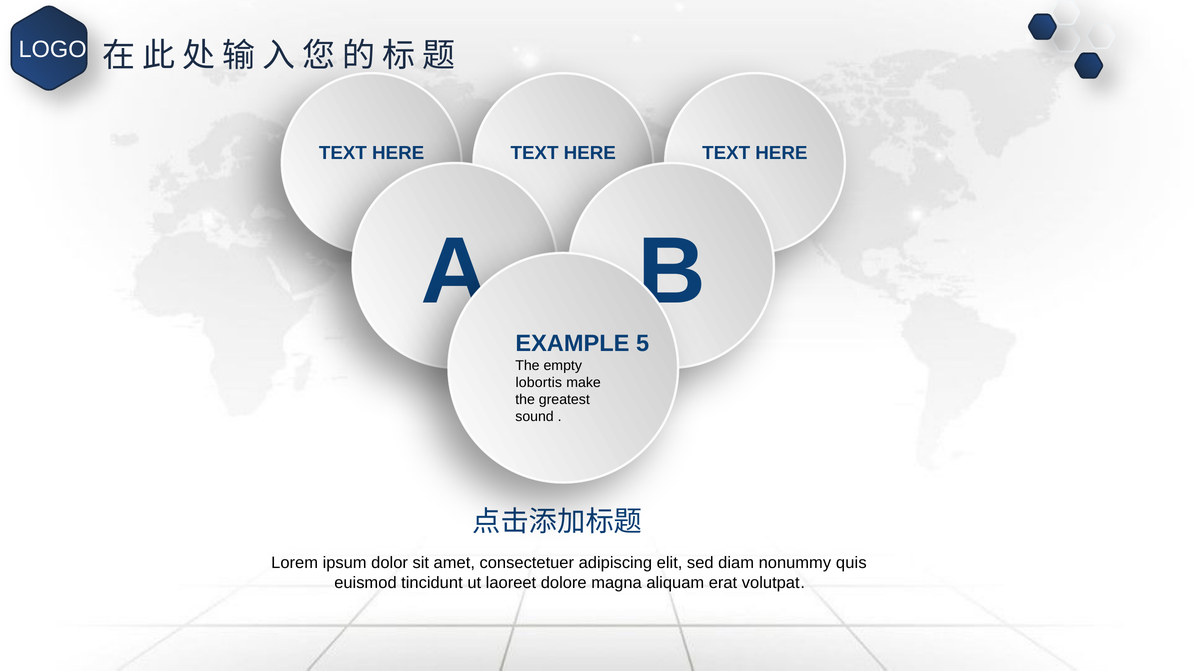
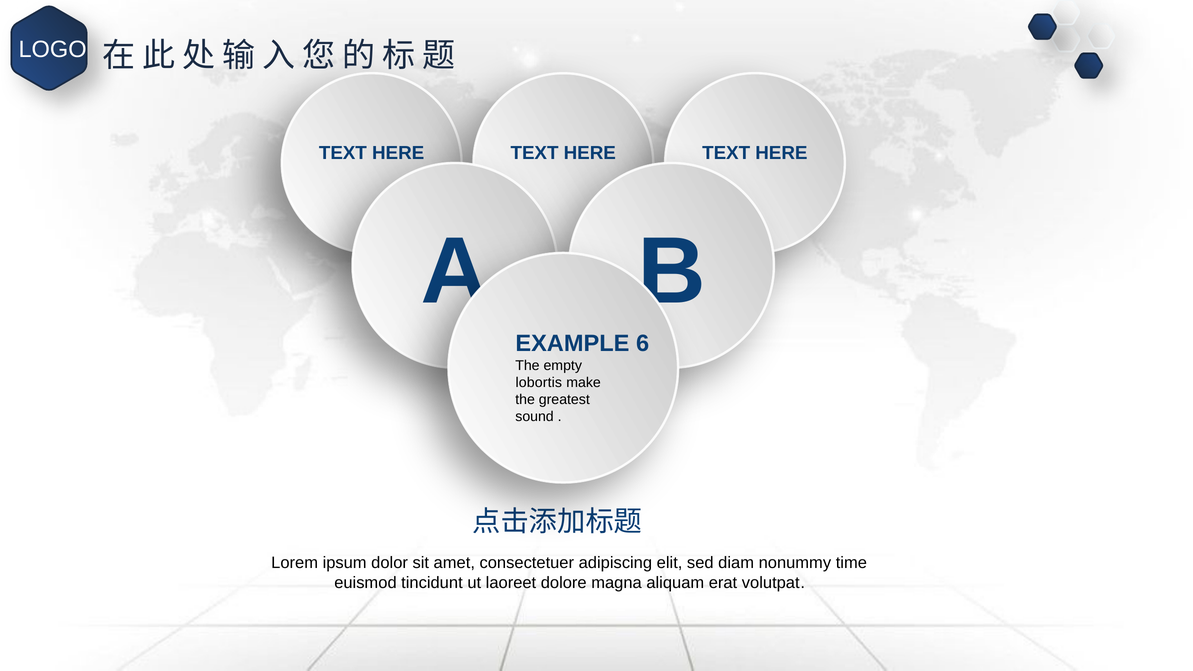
5: 5 -> 6
quis: quis -> time
